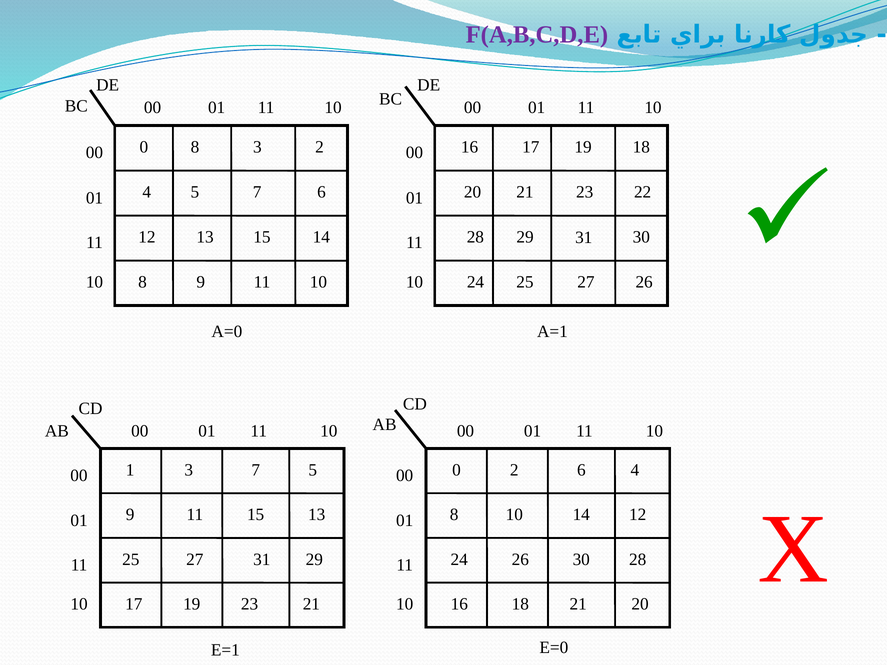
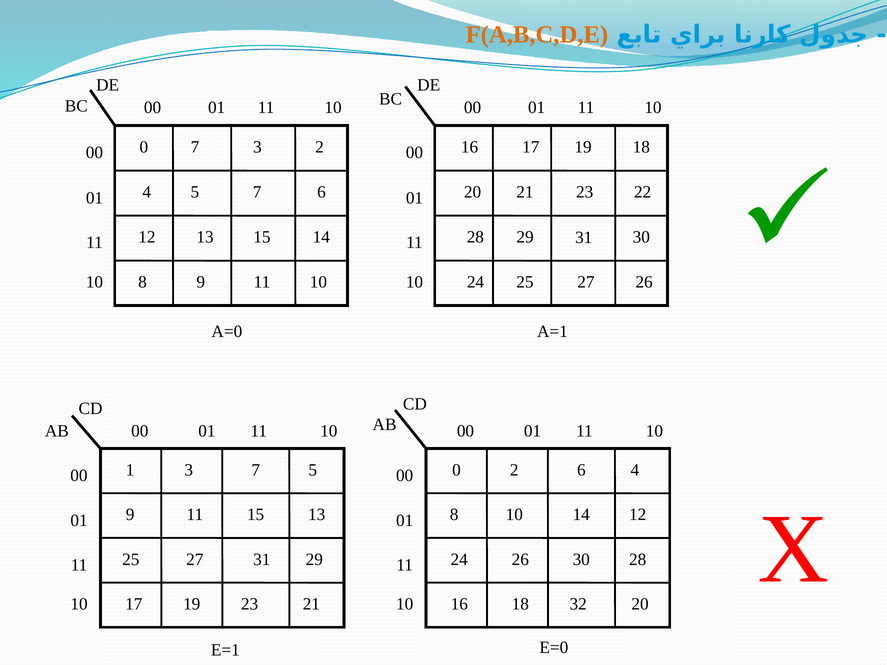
F(A,B,C,D,E colour: purple -> orange
0 8: 8 -> 7
21 21: 21 -> 32
